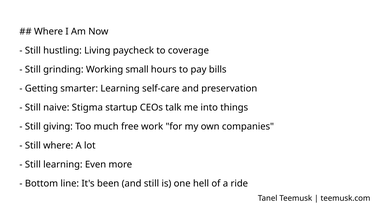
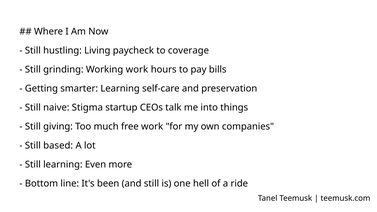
Working small: small -> work
Still where: where -> based
